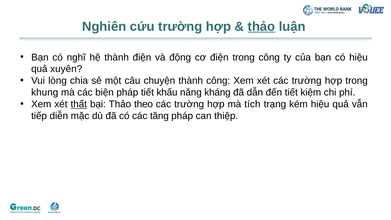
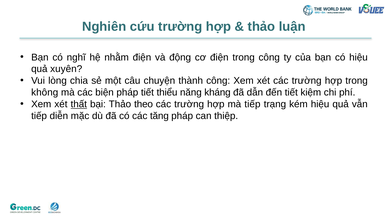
thảo at (261, 27) underline: present -> none
hệ thành: thành -> nhằm
khung: khung -> không
khấu: khấu -> thiểu
mà tích: tích -> tiếp
